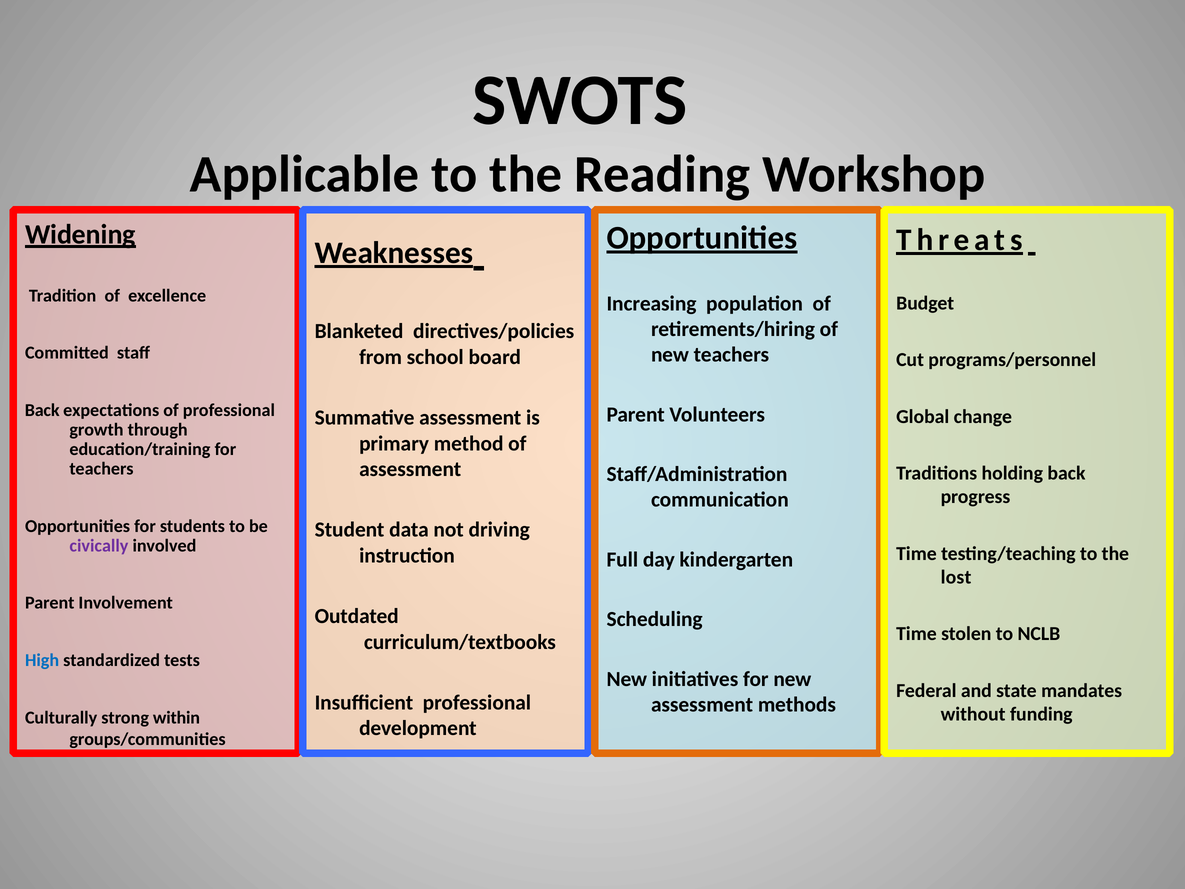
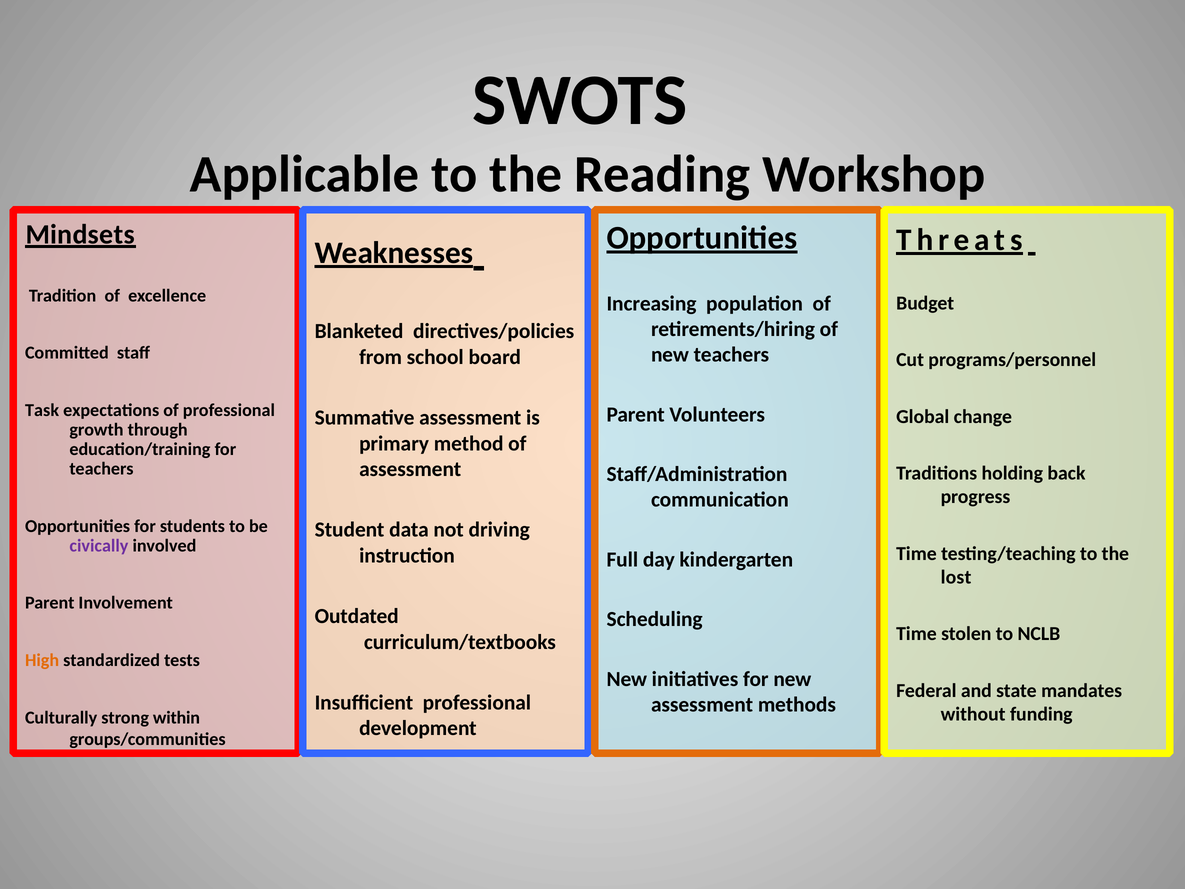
Widening: Widening -> Mindsets
Back at (42, 410): Back -> Task
High colour: blue -> orange
